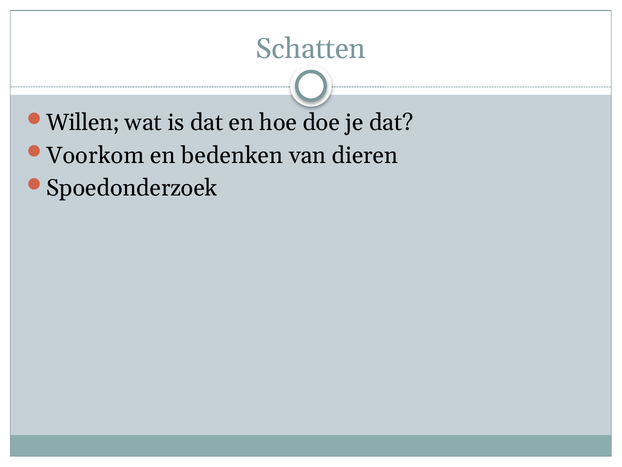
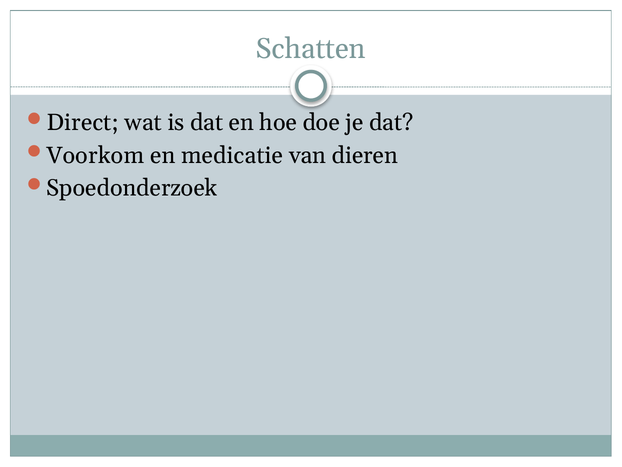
Willen: Willen -> Direct
bedenken: bedenken -> medicatie
